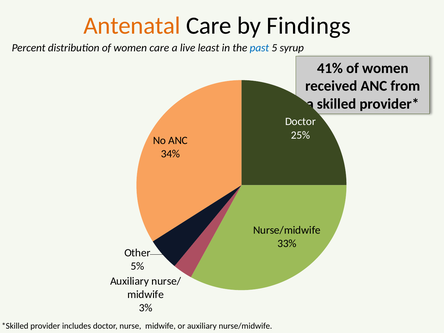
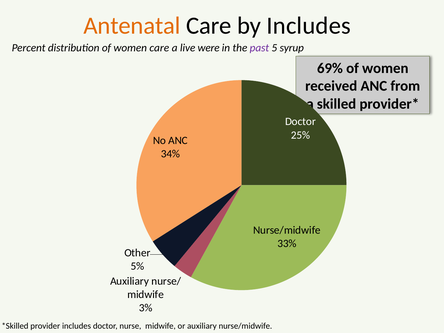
by Findings: Findings -> Includes
least: least -> were
past colour: blue -> purple
41%: 41% -> 69%
